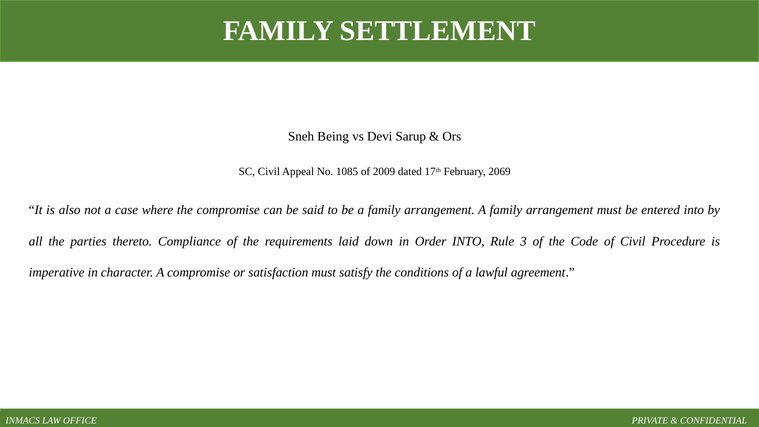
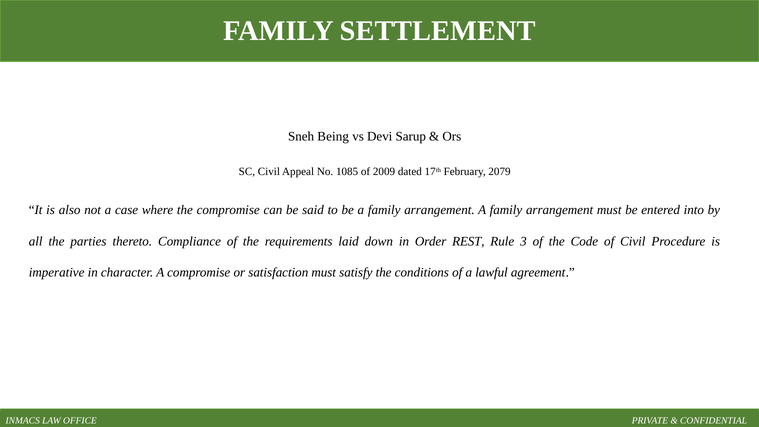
2069: 2069 -> 2079
Order INTO: INTO -> REST
